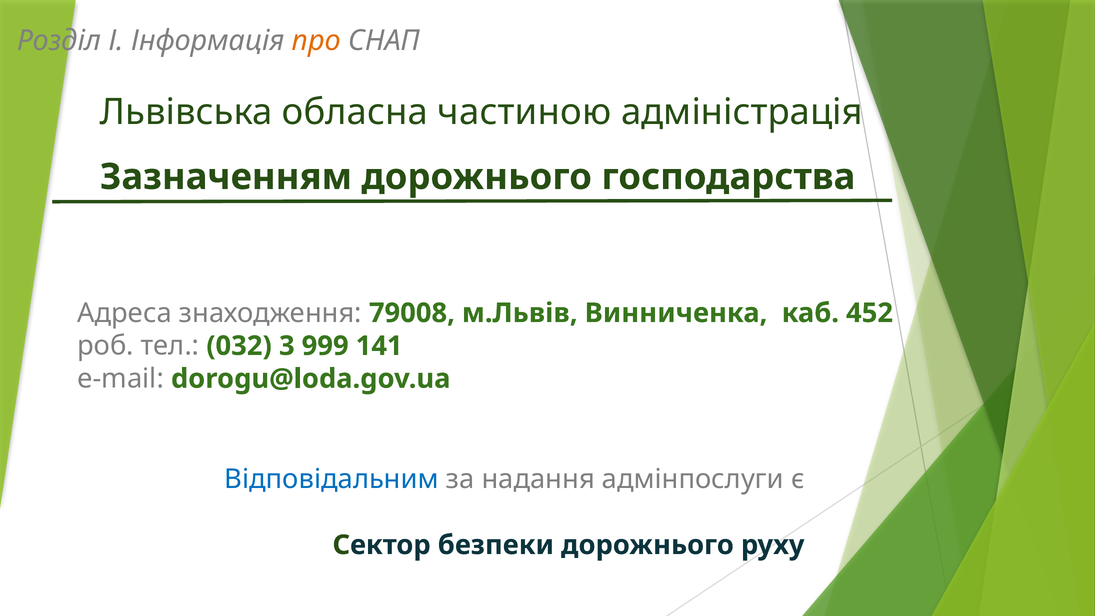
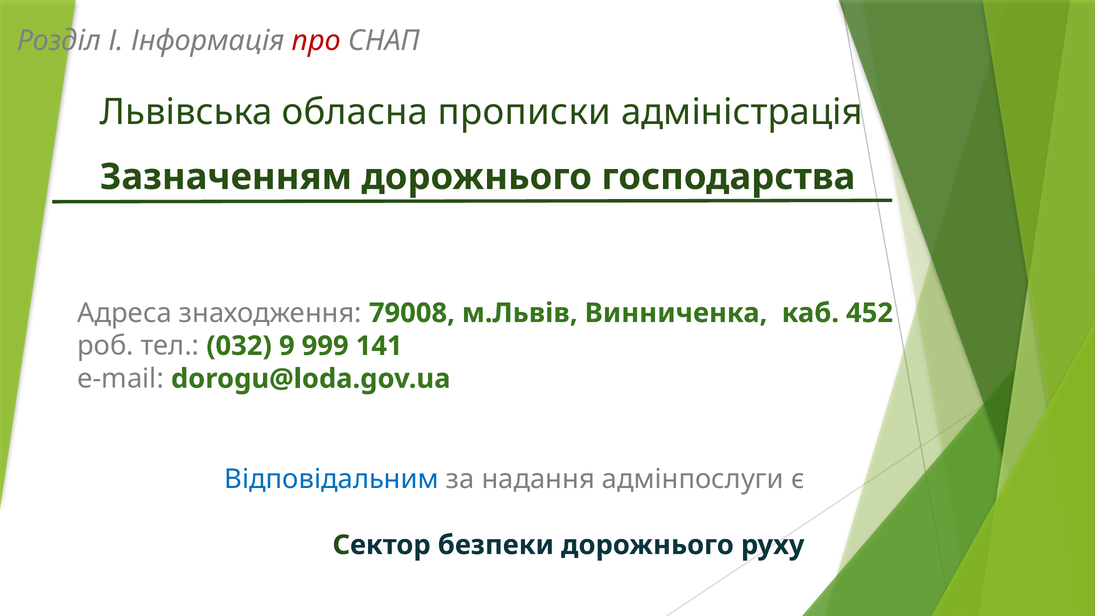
про colour: orange -> red
частиною: частиною -> прописки
3: 3 -> 9
